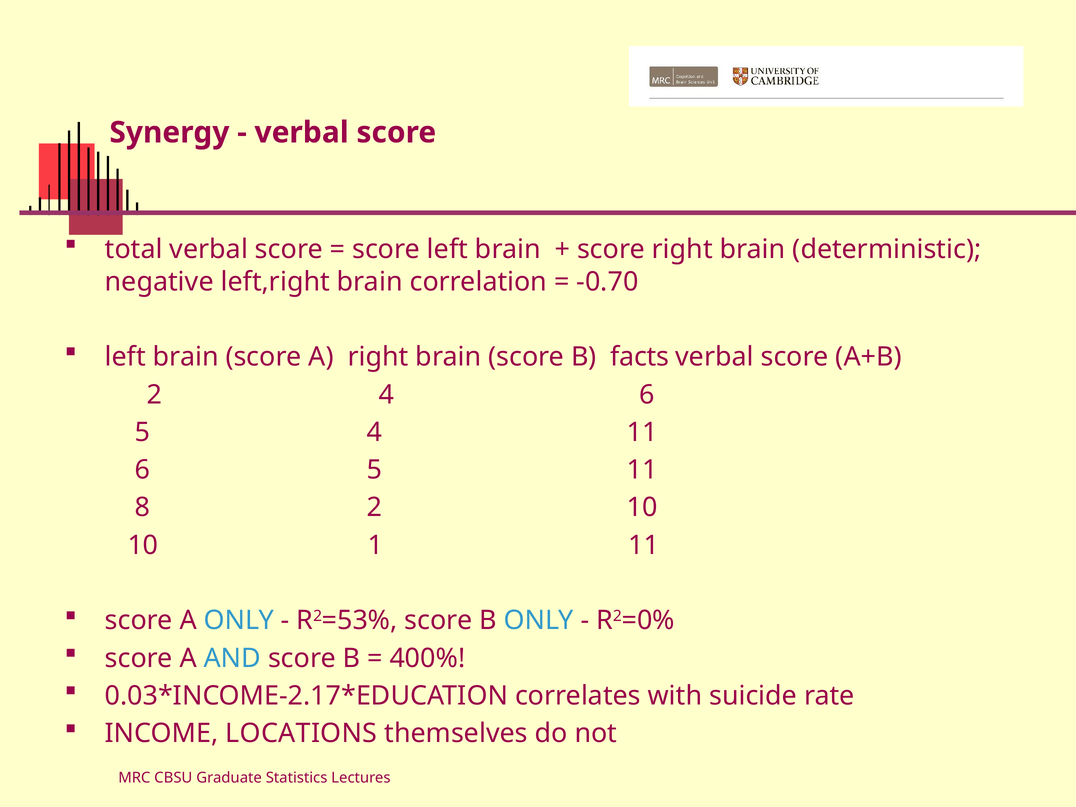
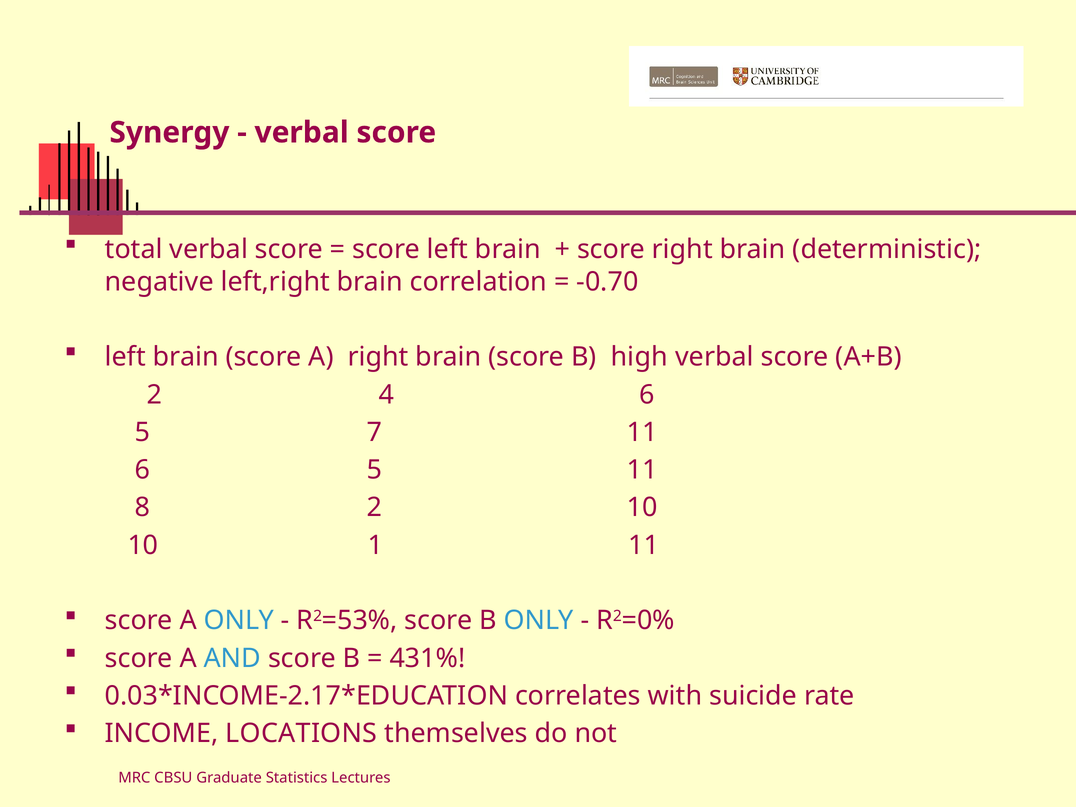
facts: facts -> high
5 4: 4 -> 7
400%: 400% -> 431%
